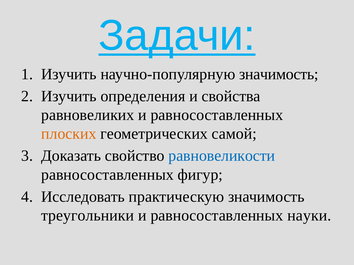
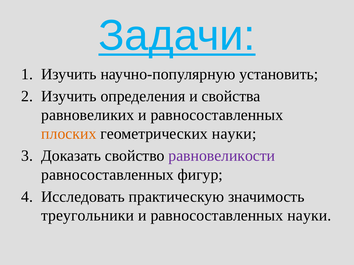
научно-популярную значимость: значимость -> установить
геометрических самой: самой -> науки
равновеликости colour: blue -> purple
